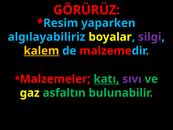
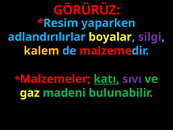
algılayabiliriz: algılayabiliriz -> adlandırılırlar
kalem underline: present -> none
asfaltın: asfaltın -> madeni
